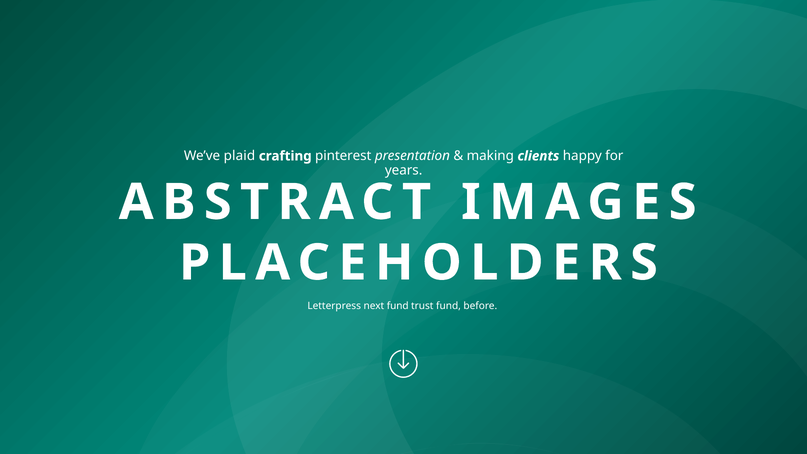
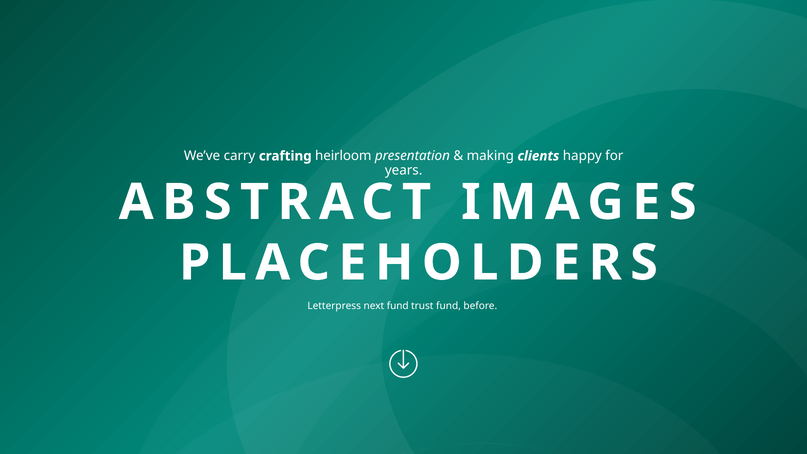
plaid: plaid -> carry
pinterest: pinterest -> heirloom
